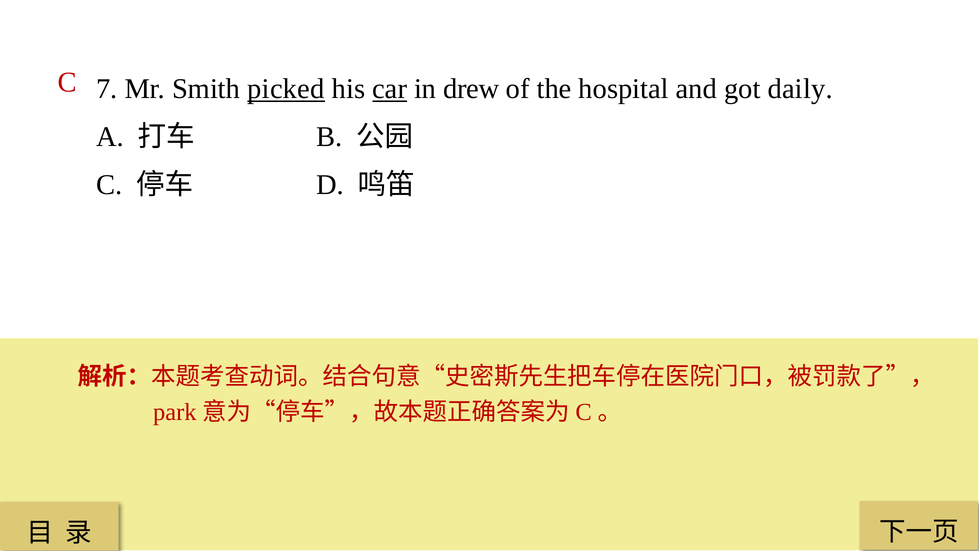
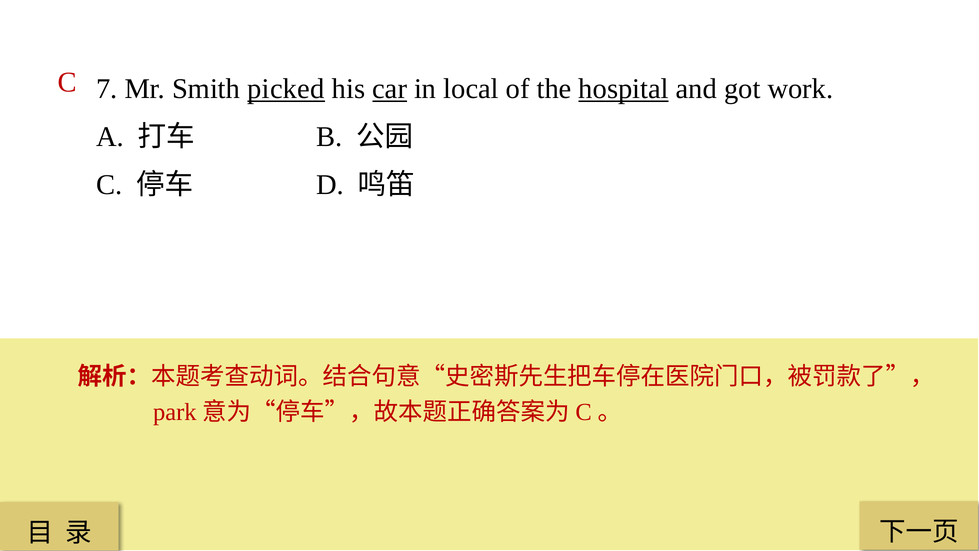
drew: drew -> local
hospital underline: none -> present
daily: daily -> work
